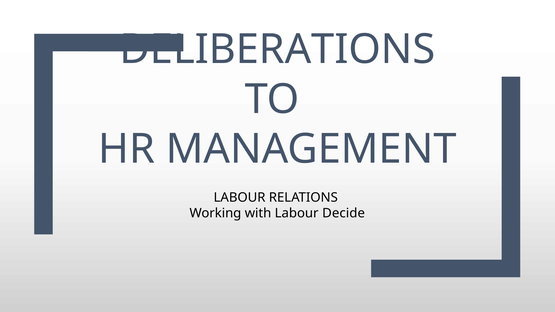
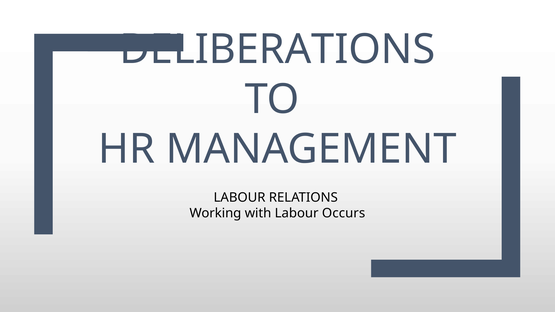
Decide: Decide -> Occurs
